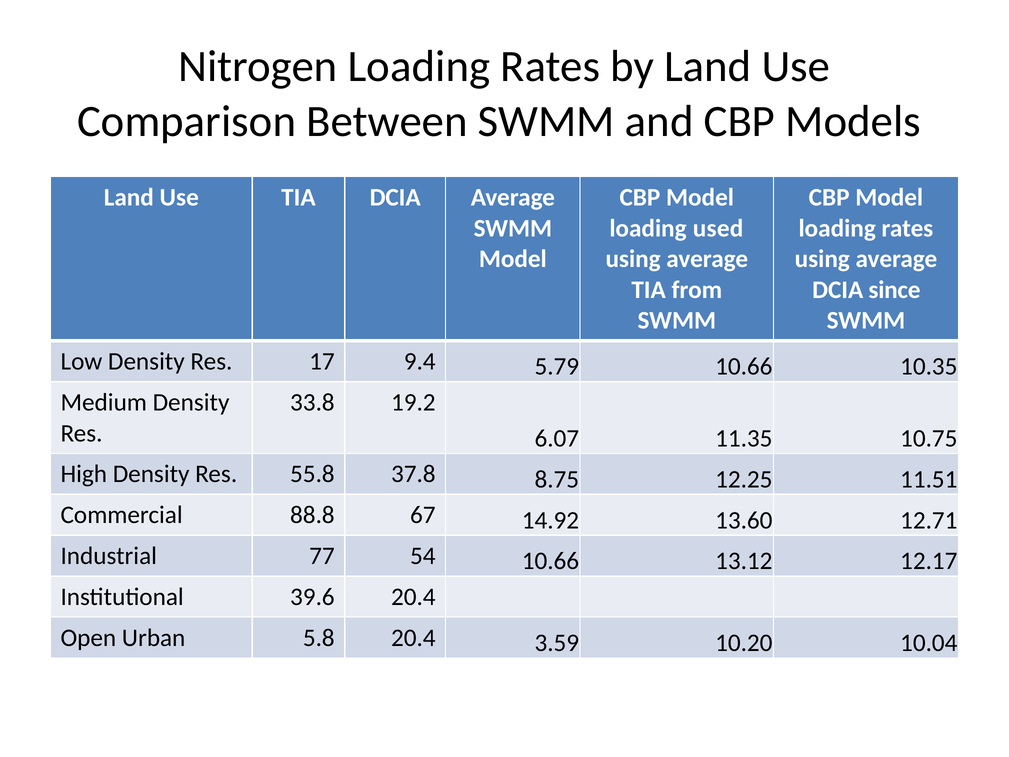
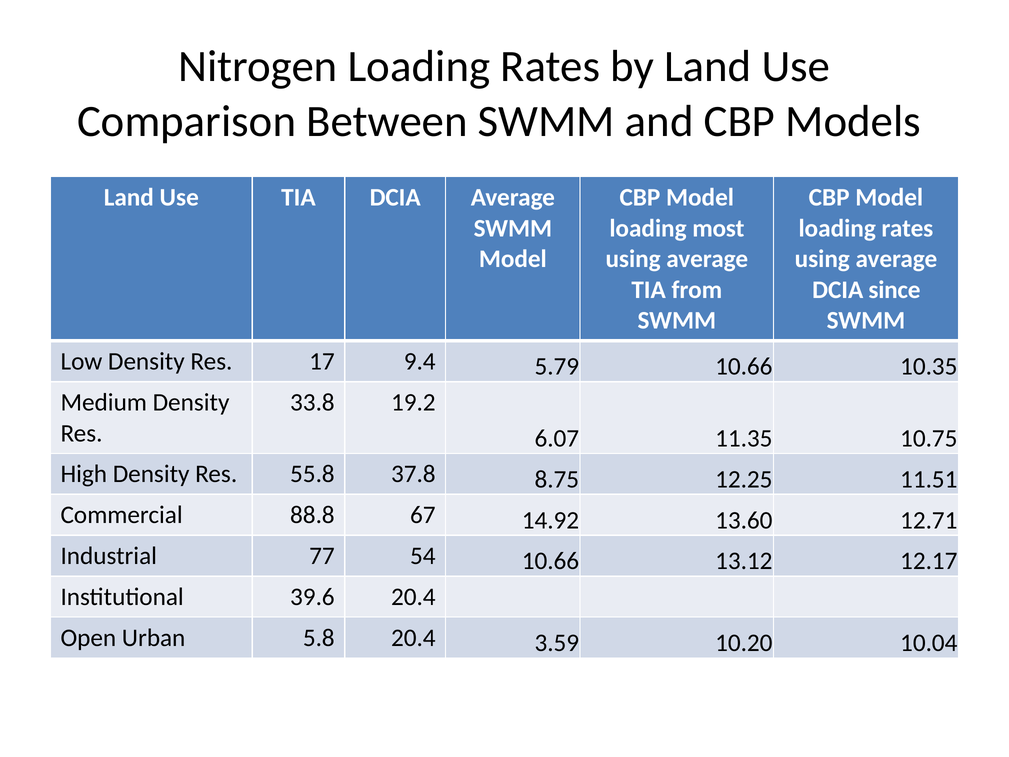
used: used -> most
